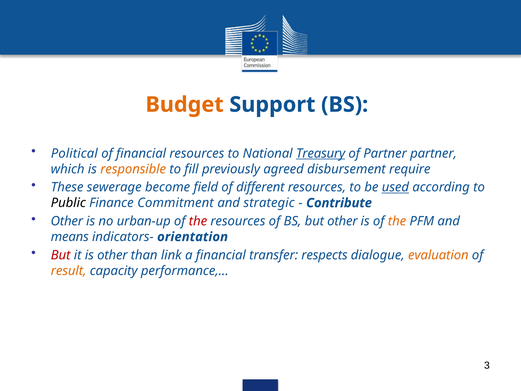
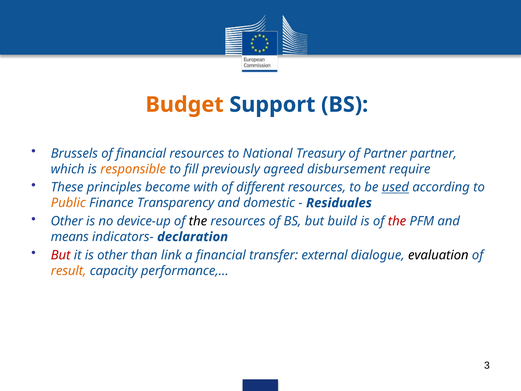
Political: Political -> Brussels
Treasury underline: present -> none
sewerage: sewerage -> principles
field: field -> with
Public colour: black -> orange
Commitment: Commitment -> Transparency
strategic: strategic -> domestic
Contribute: Contribute -> Residuales
urban-up: urban-up -> device-up
the at (198, 221) colour: red -> black
but other: other -> build
the at (397, 221) colour: orange -> red
orientation: orientation -> declaration
respects: respects -> external
evaluation colour: orange -> black
